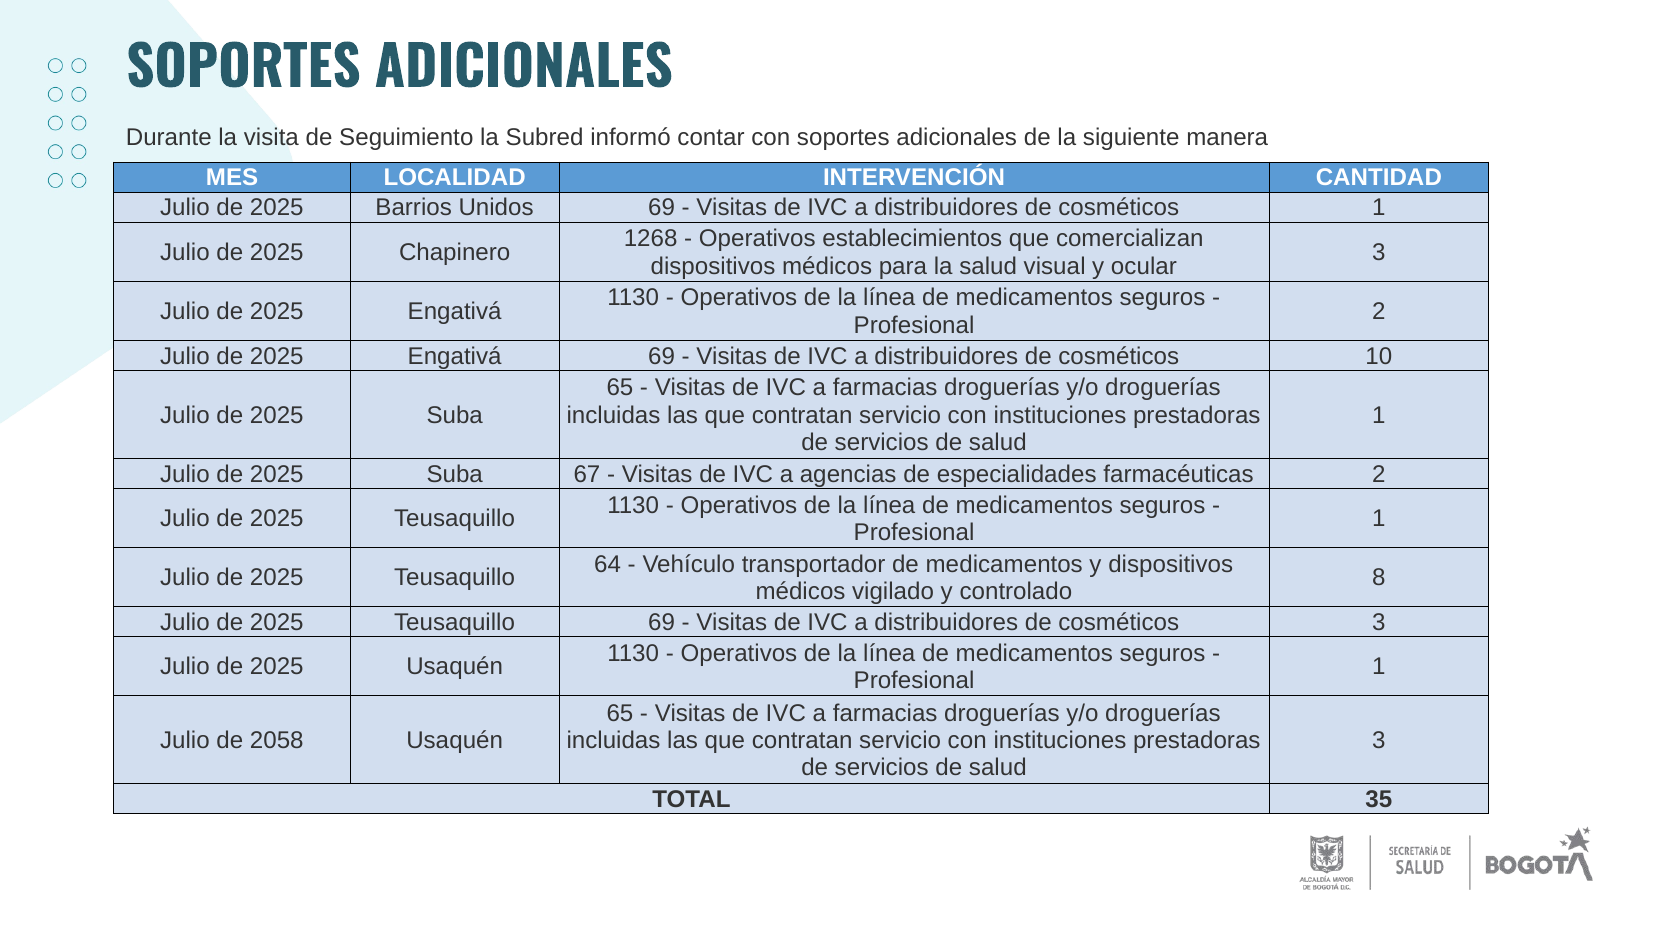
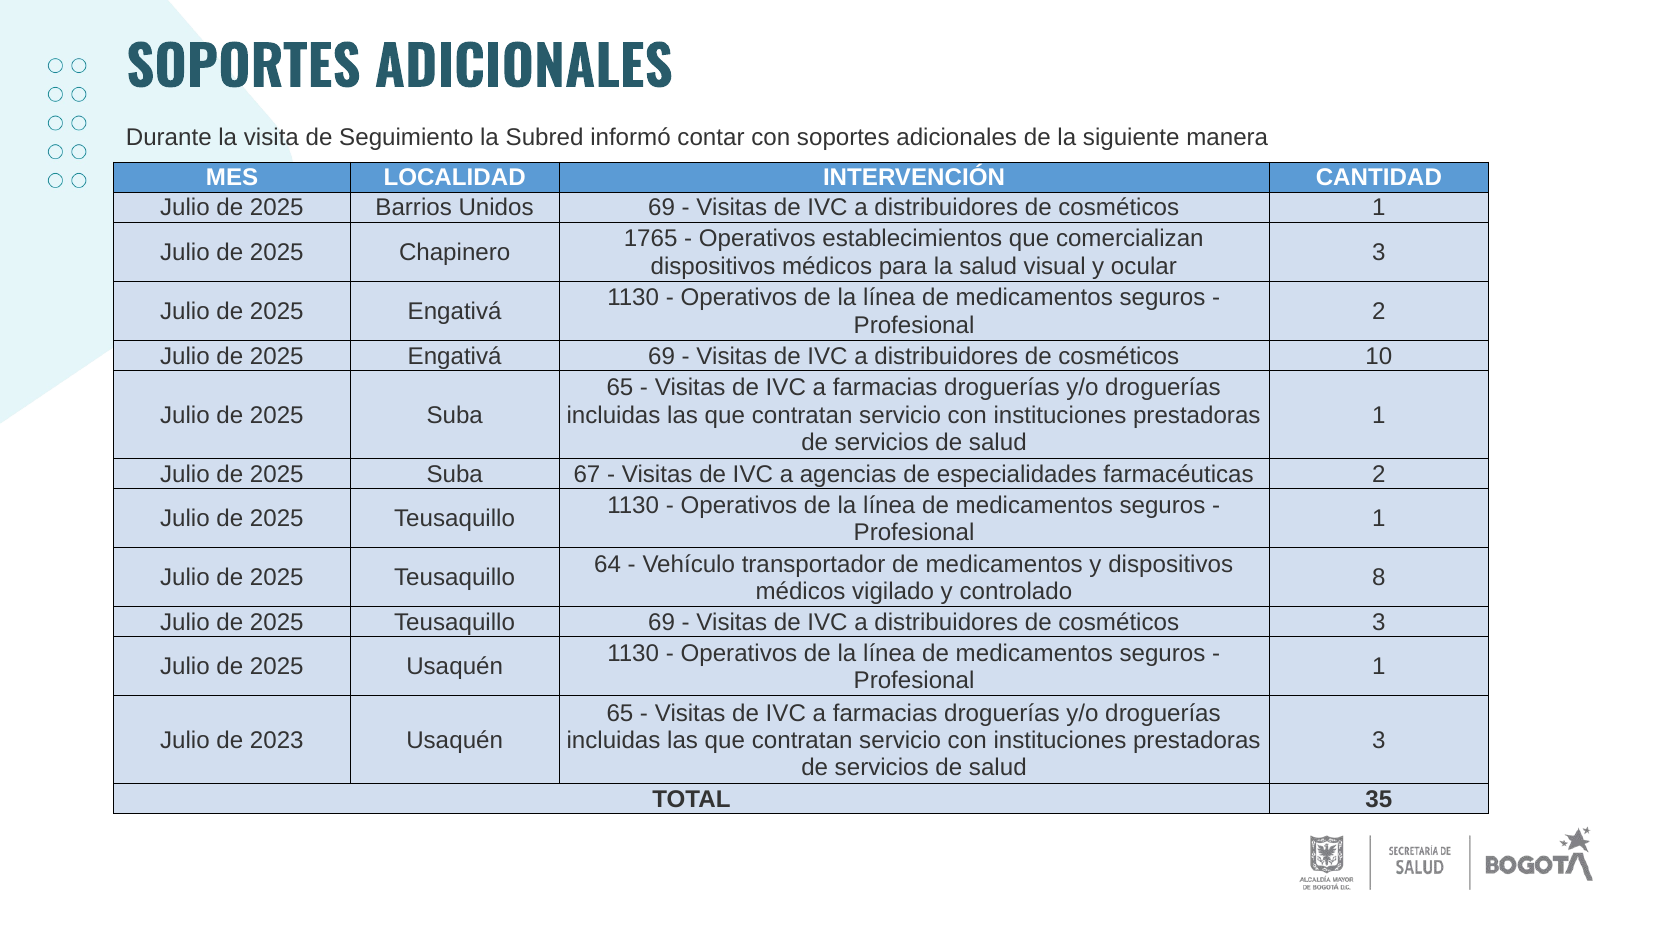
1268: 1268 -> 1765
2058: 2058 -> 2023
